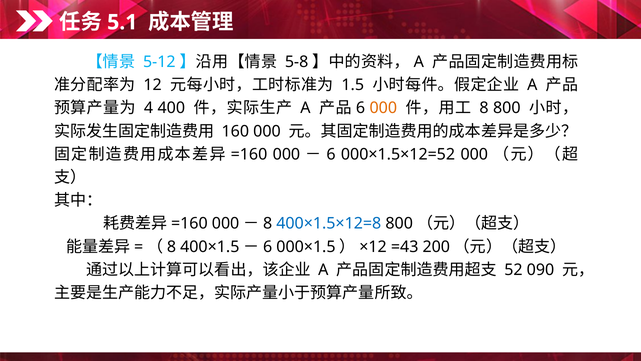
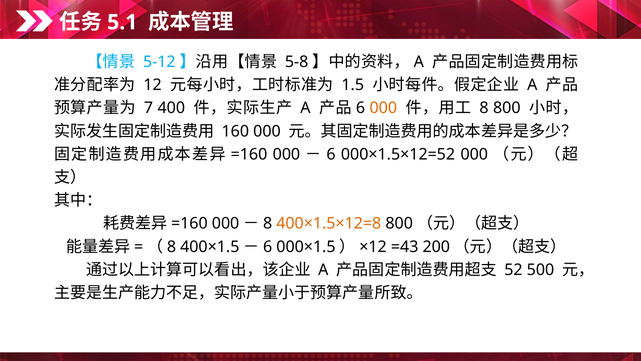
4: 4 -> 7
400×1.5×12=8 colour: blue -> orange
090: 090 -> 500
